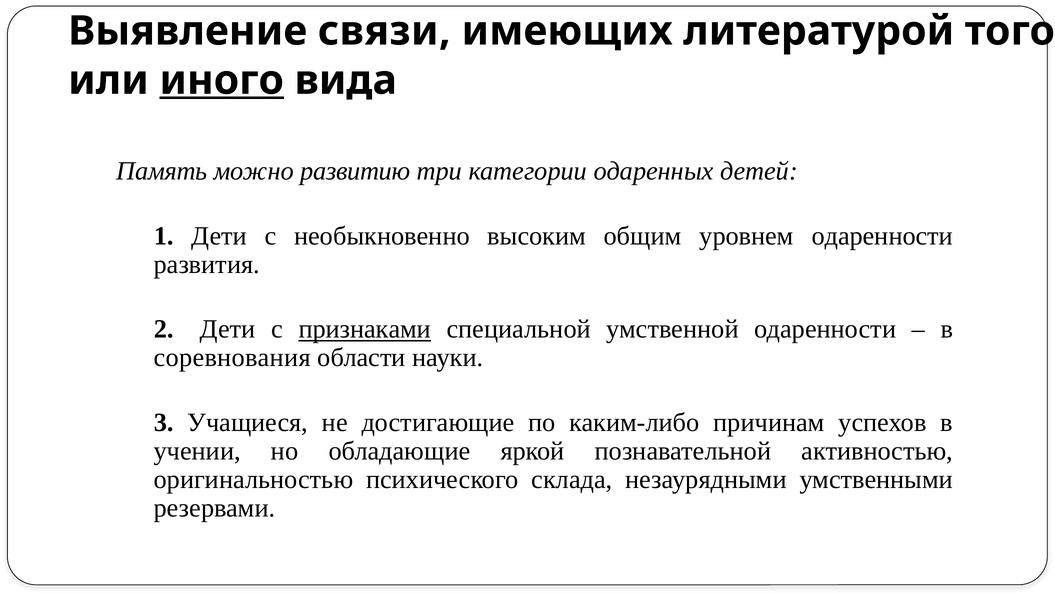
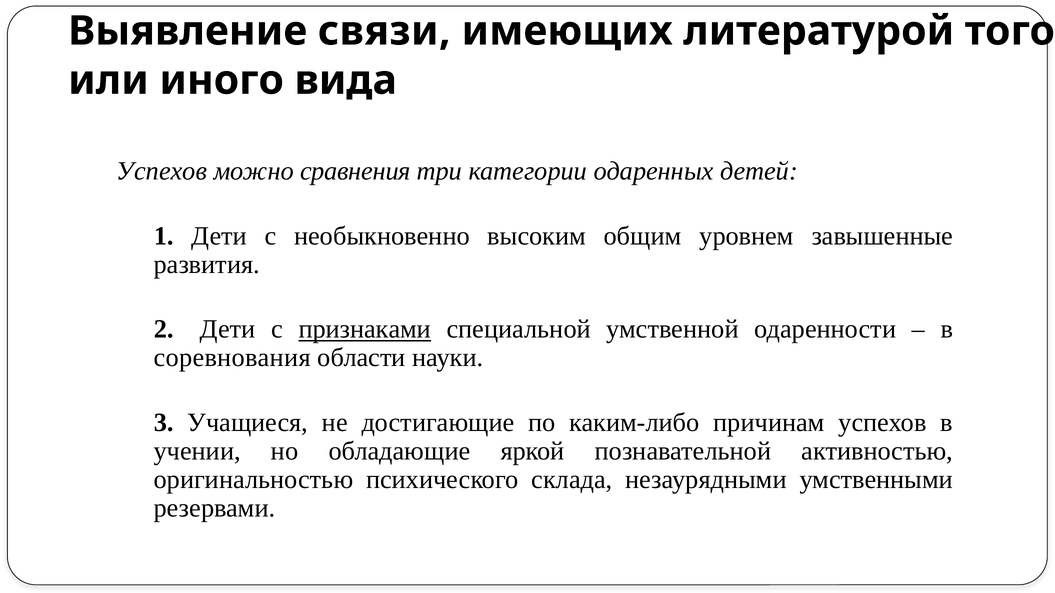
иного underline: present -> none
Память at (162, 171): Память -> Успехов
развитию: развитию -> сравнения
уровнем одаренности: одаренности -> завышенные
